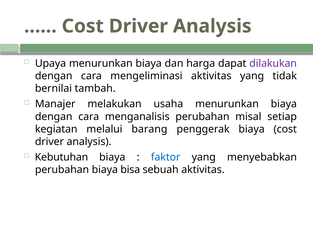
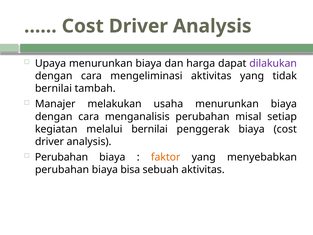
melalui barang: barang -> bernilai
Kebutuhan at (62, 157): Kebutuhan -> Perubahan
faktor colour: blue -> orange
